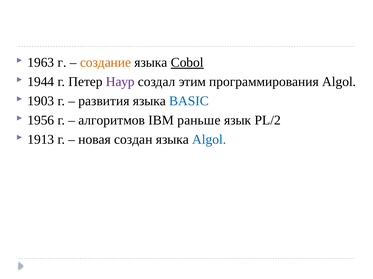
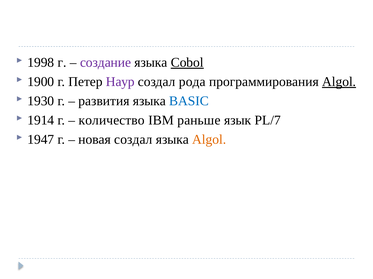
1963: 1963 -> 1998
создание colour: orange -> purple
1944: 1944 -> 1900
этим: этим -> рода
Algol at (339, 82) underline: none -> present
1903: 1903 -> 1930
1956: 1956 -> 1914
алгоритмов: алгоритмов -> количество
PL/2: PL/2 -> PL/7
1913: 1913 -> 1947
новая создан: создан -> создал
Algol at (209, 140) colour: blue -> orange
